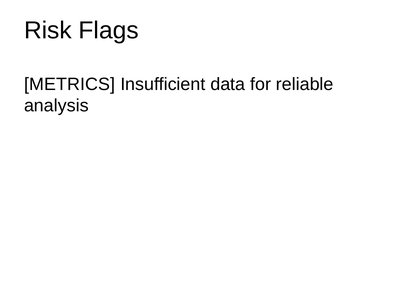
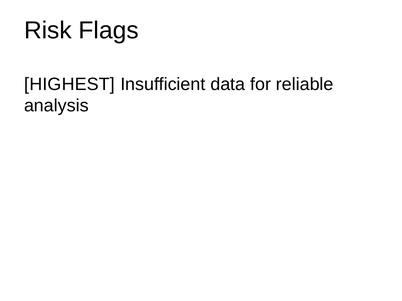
METRICS: METRICS -> HIGHEST
